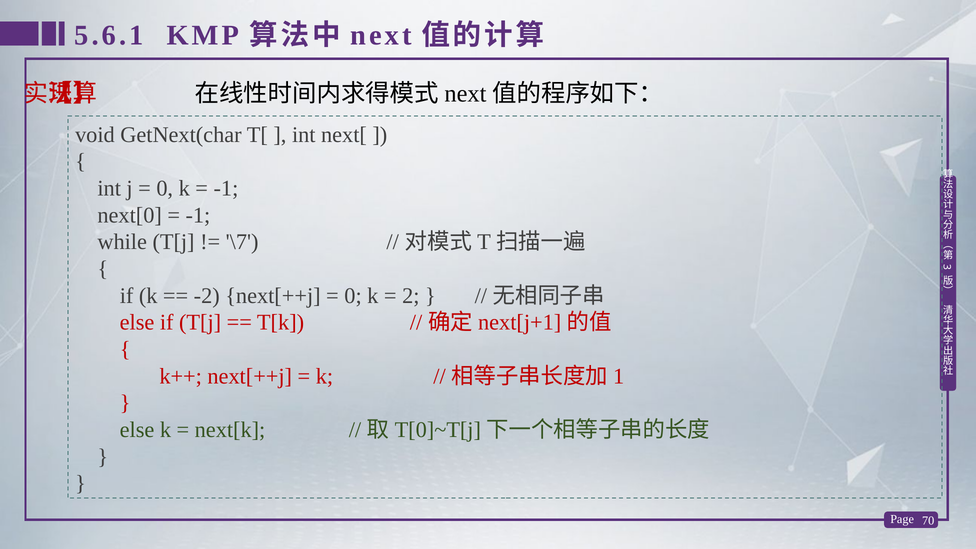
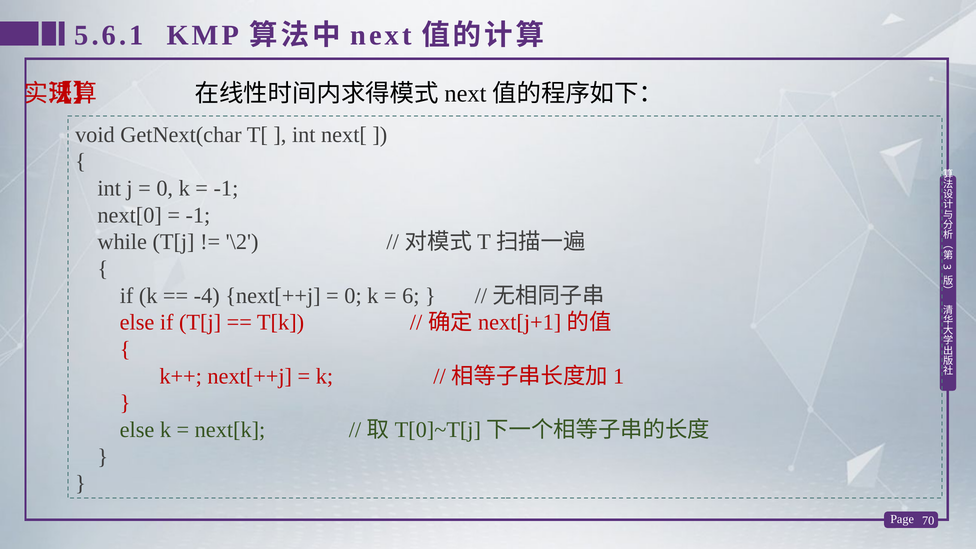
\7: \7 -> \2
-2: -2 -> -4
2: 2 -> 6
